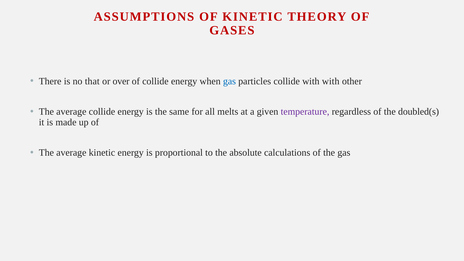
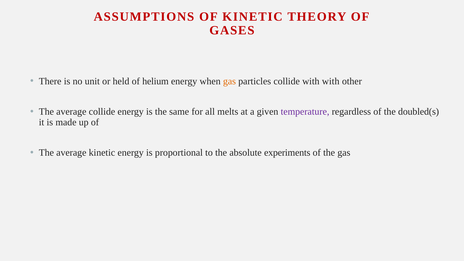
that: that -> unit
over: over -> held
of collide: collide -> helium
gas at (229, 81) colour: blue -> orange
calculations: calculations -> experiments
